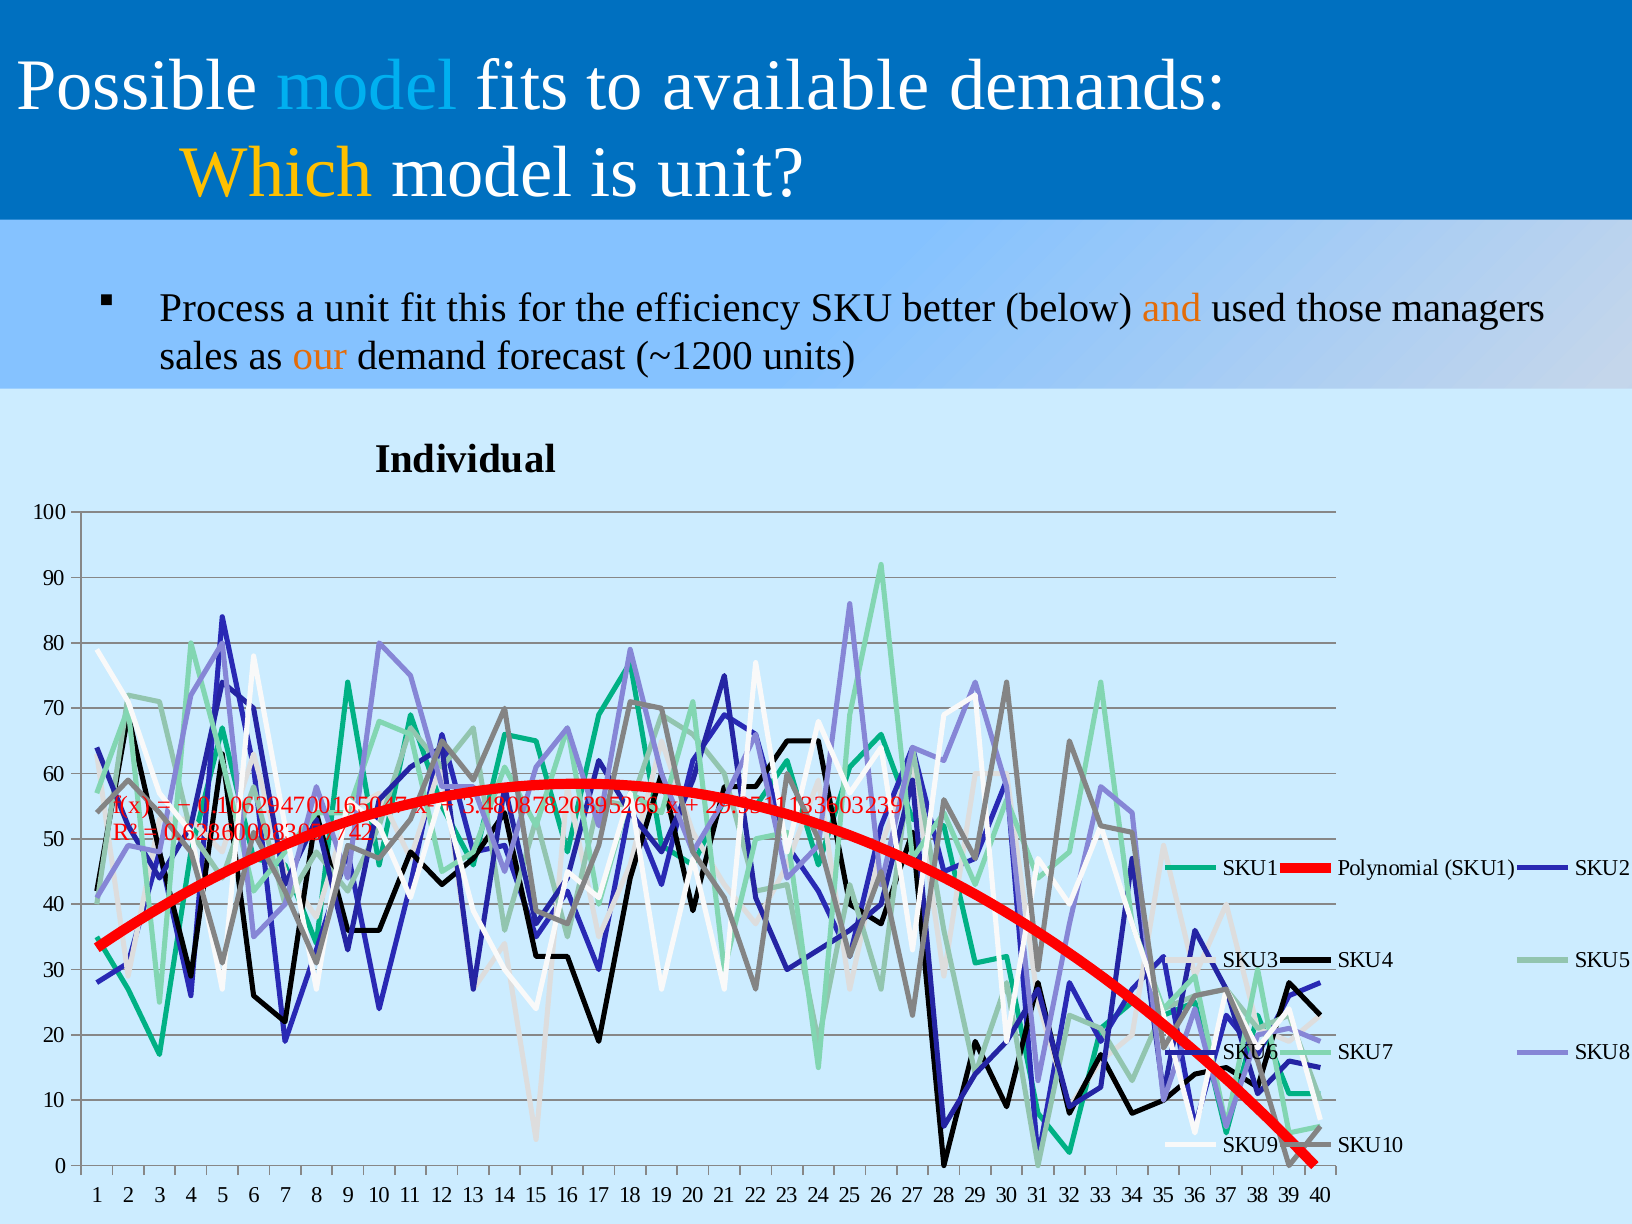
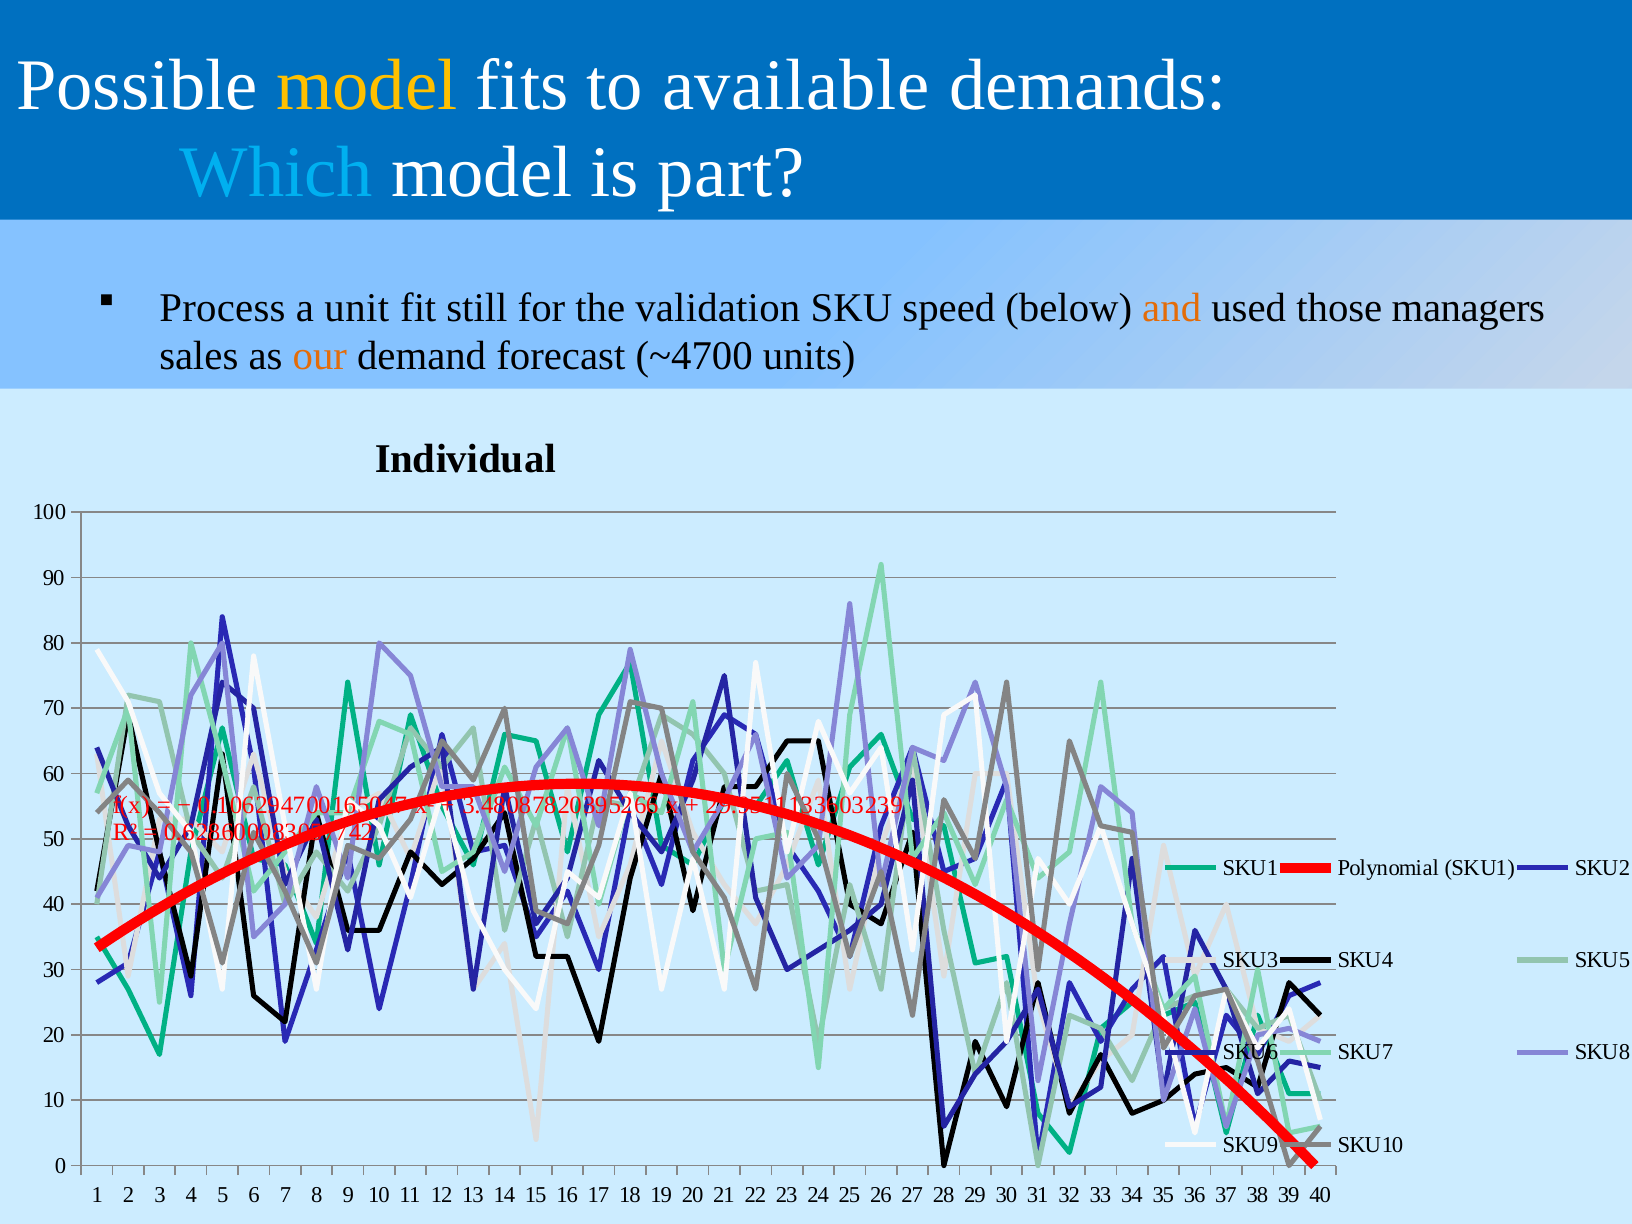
model at (367, 86) colour: light blue -> yellow
Which colour: yellow -> light blue
is unit: unit -> part
this: this -> still
efficiency: efficiency -> validation
better: better -> speed
~1200: ~1200 -> ~4700
